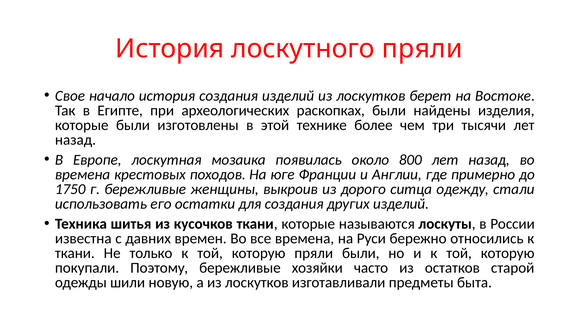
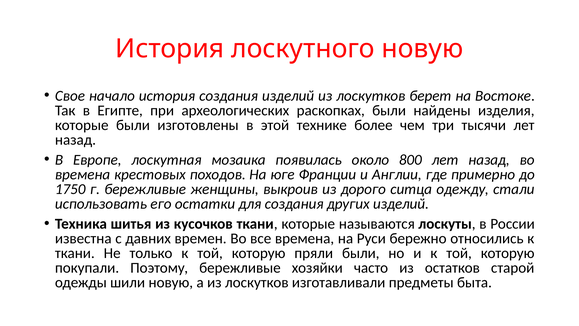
лоскутного пряли: пряли -> новую
